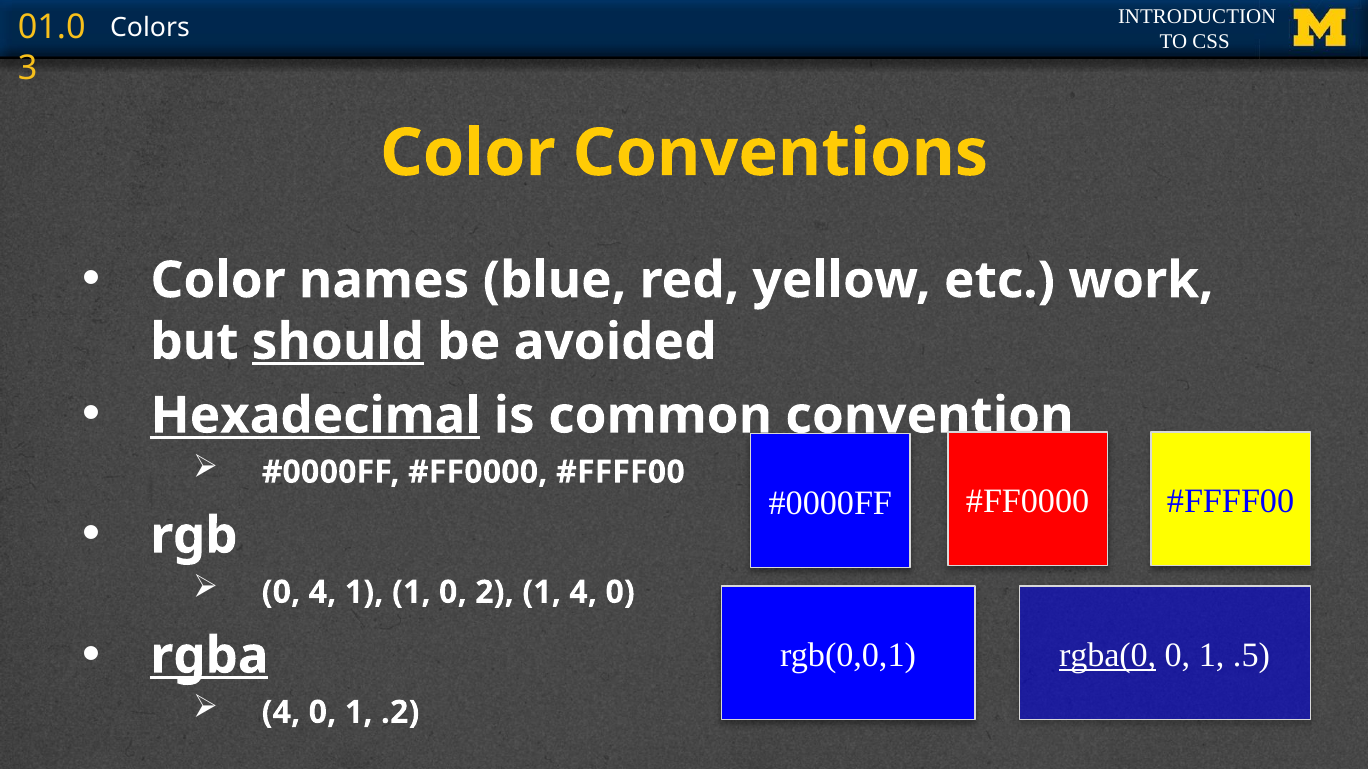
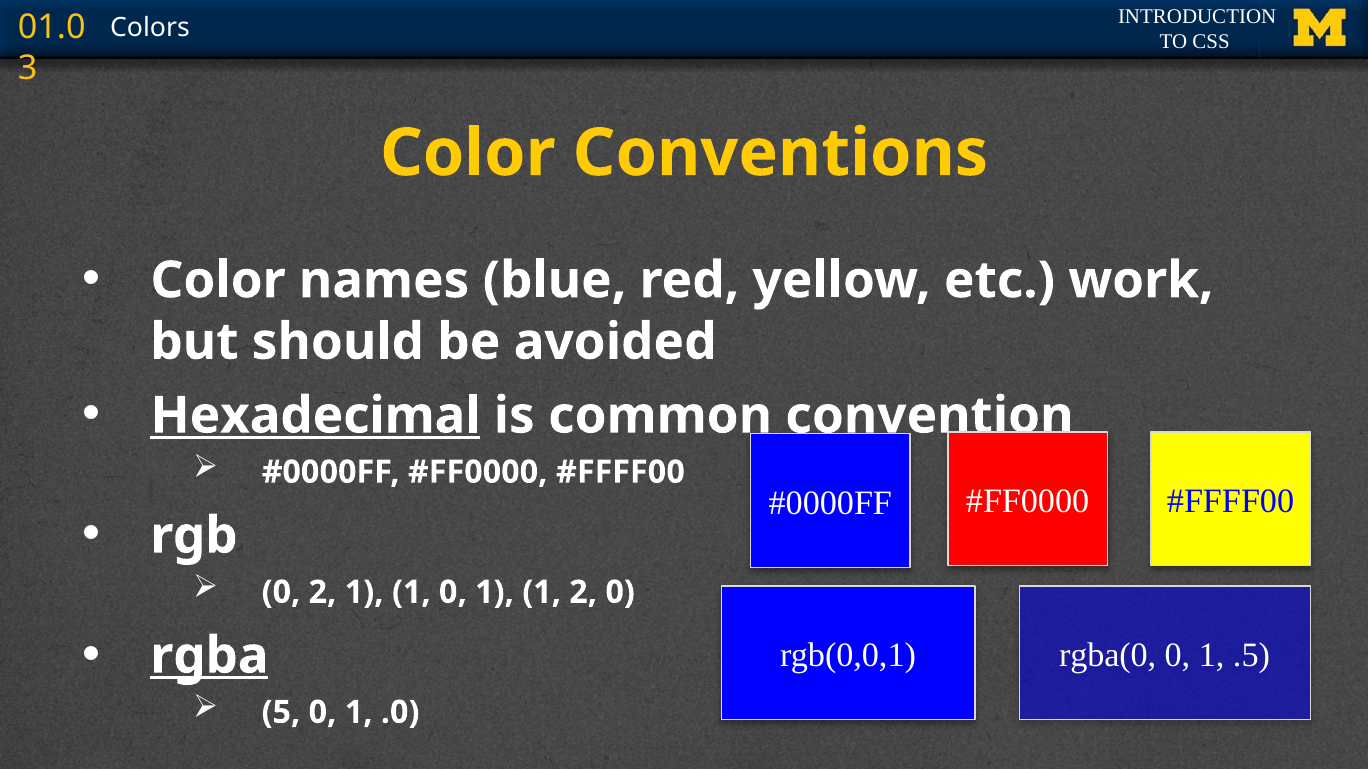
should underline: present -> none
0 4: 4 -> 2
1 0 2: 2 -> 1
1 4: 4 -> 2
rgba(0 underline: present -> none
4 at (281, 713): 4 -> 5
.2: .2 -> .0
